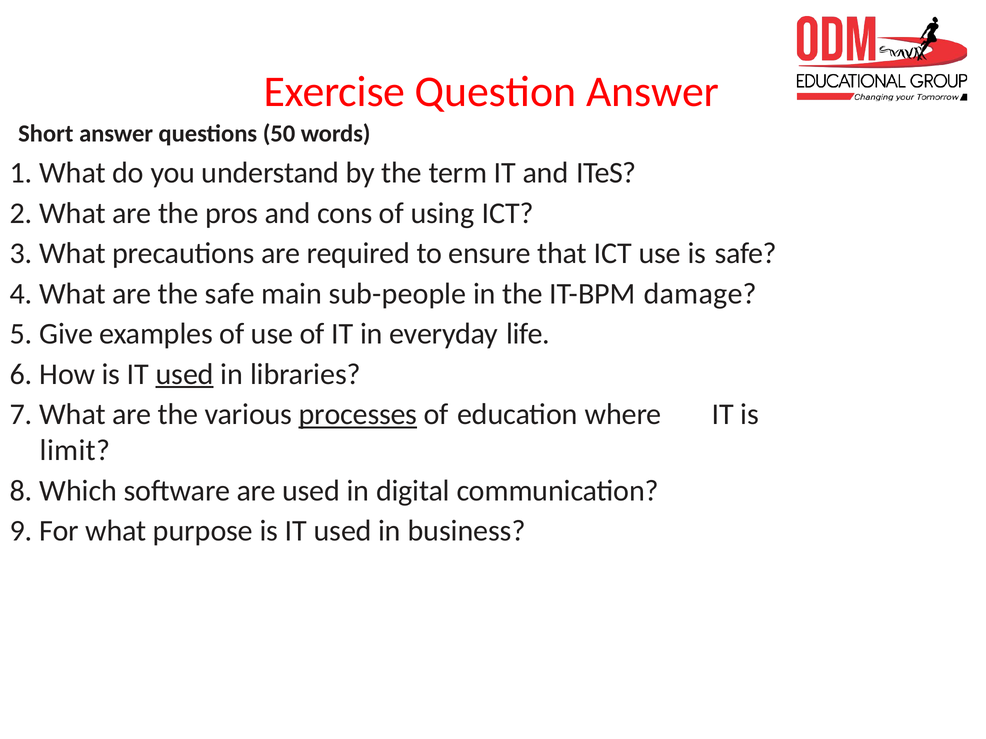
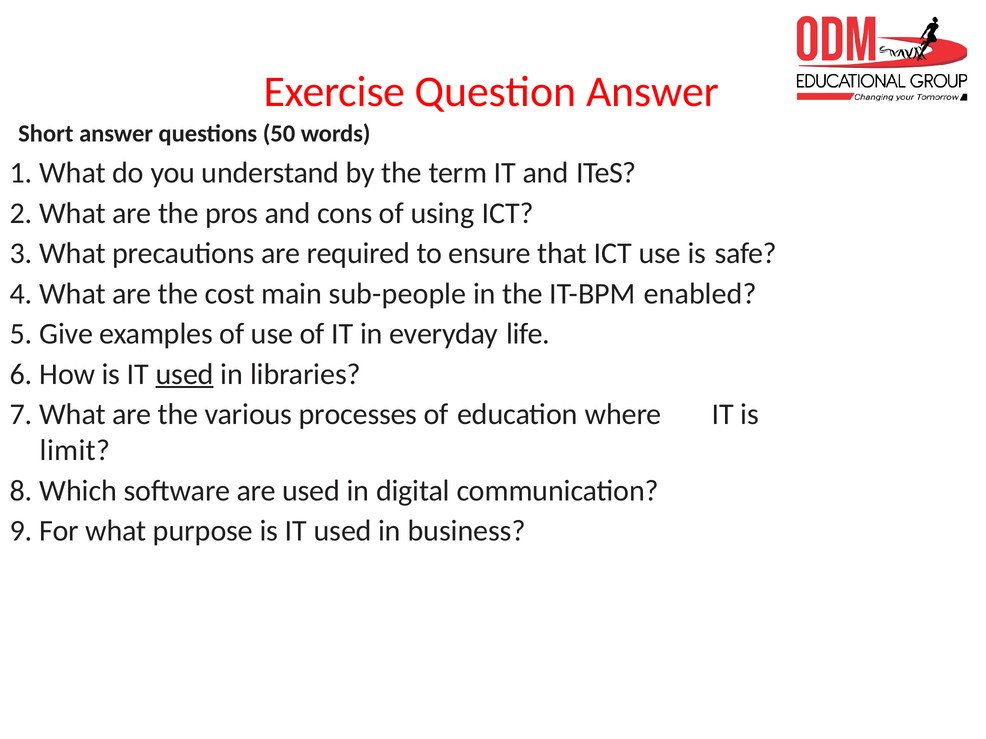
the safe: safe -> cost
damage: damage -> enabled
processes underline: present -> none
